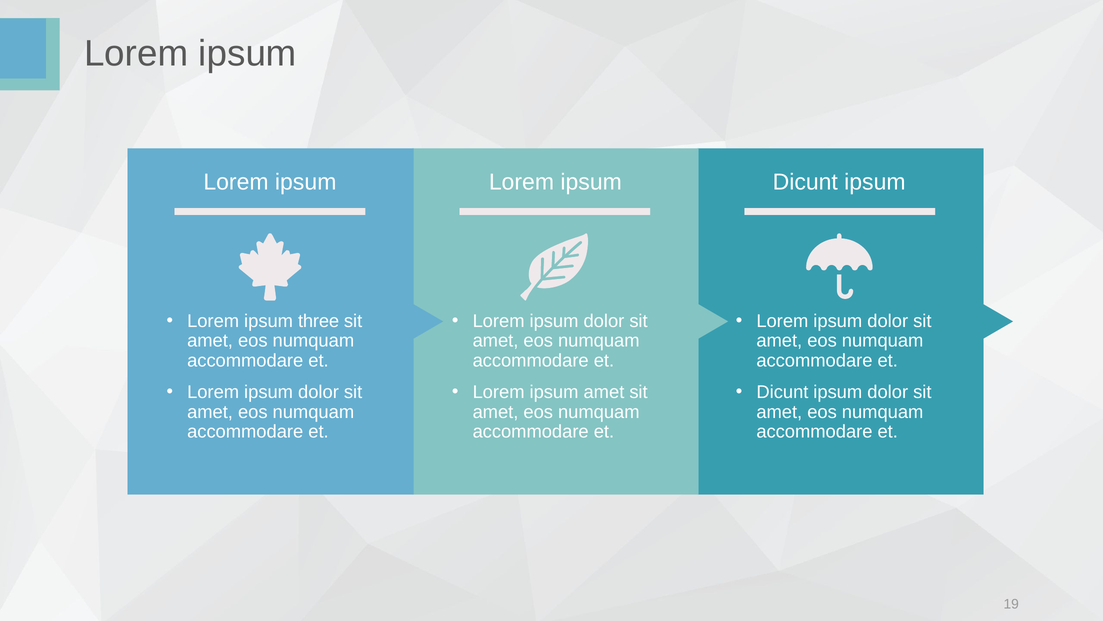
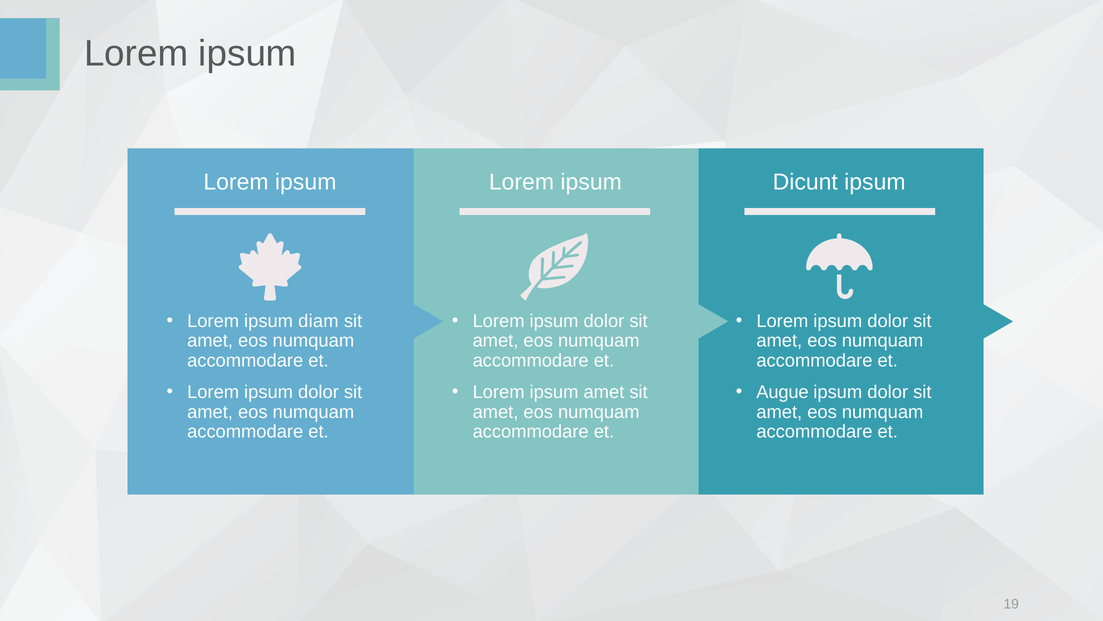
three: three -> diam
Dicunt at (782, 392): Dicunt -> Augue
